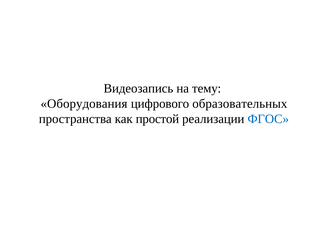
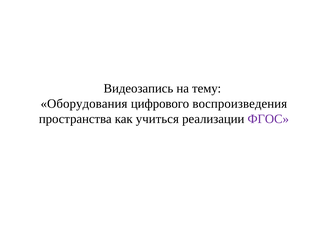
образовательных: образовательных -> воспроизведения
простой: простой -> учиться
ФГОС colour: blue -> purple
